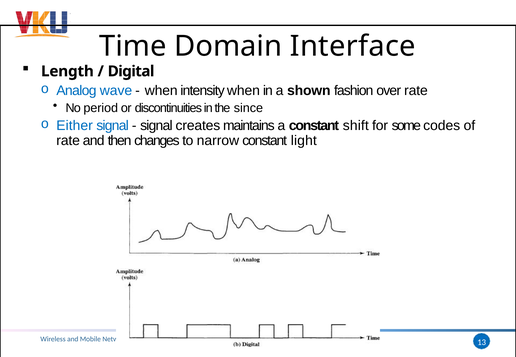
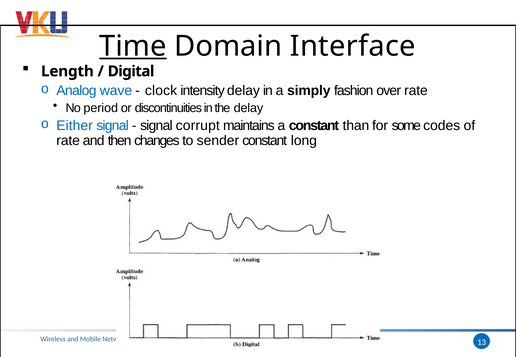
Time underline: none -> present
when at (161, 91): when -> clock
intensity when: when -> delay
shown: shown -> simply
the since: since -> delay
creates: creates -> corrupt
shift: shift -> than
narrow: narrow -> sender
light: light -> long
